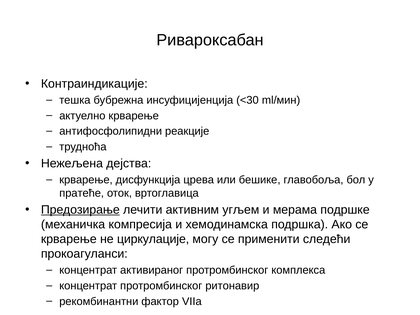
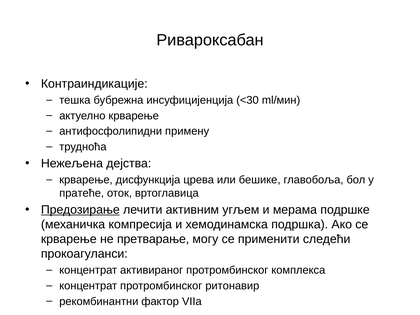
реакције: реакције -> примену
циркулације: циркулације -> претварање
